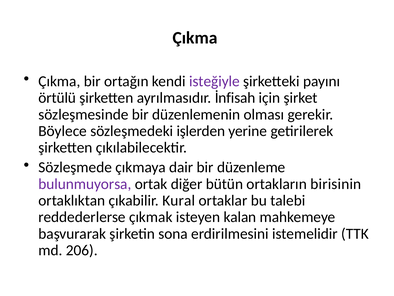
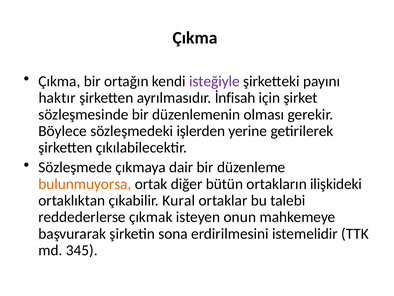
örtülü: örtülü -> haktır
bulunmuyorsa colour: purple -> orange
birisinin: birisinin -> ilişkideki
kalan: kalan -> onun
206: 206 -> 345
